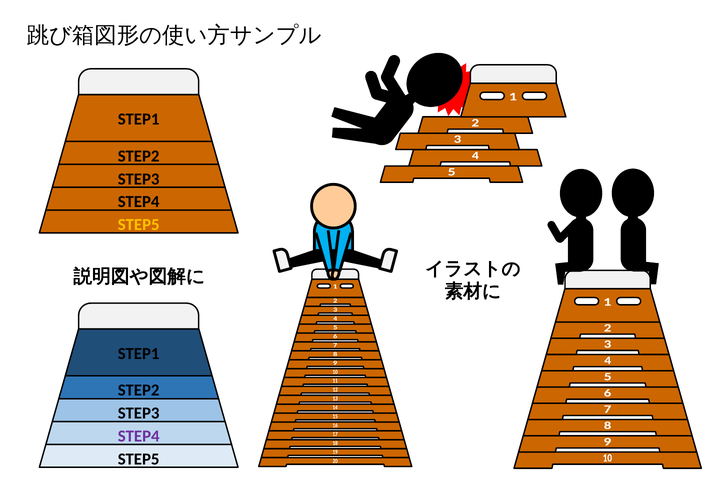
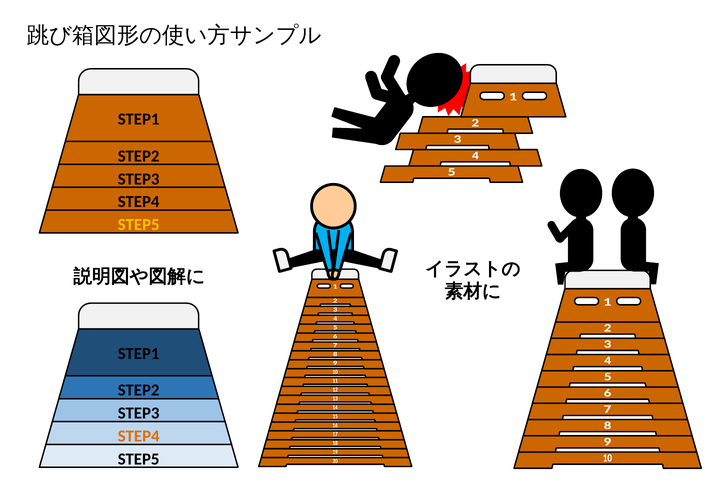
STEP4 at (139, 436) colour: purple -> orange
